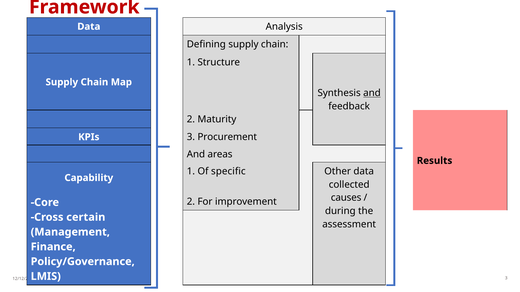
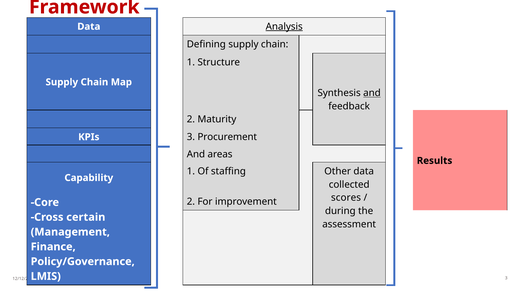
Analysis underline: none -> present
specific: specific -> staffing
causes: causes -> scores
